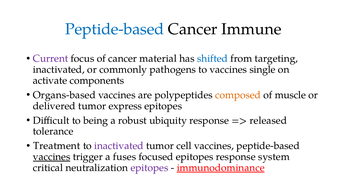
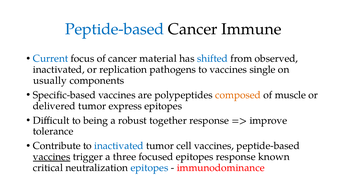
Current colour: purple -> blue
targeting: targeting -> observed
commonly: commonly -> replication
activate: activate -> usually
Organs-based: Organs-based -> Specific-based
ubiquity: ubiquity -> together
released: released -> improve
Treatment: Treatment -> Contribute
inactivated at (119, 146) colour: purple -> blue
fuses: fuses -> three
system: system -> known
epitopes at (149, 168) colour: purple -> blue
immunodominance underline: present -> none
